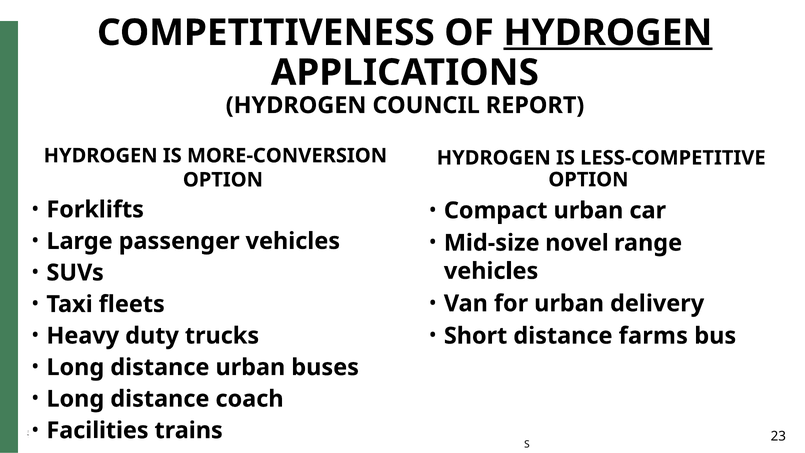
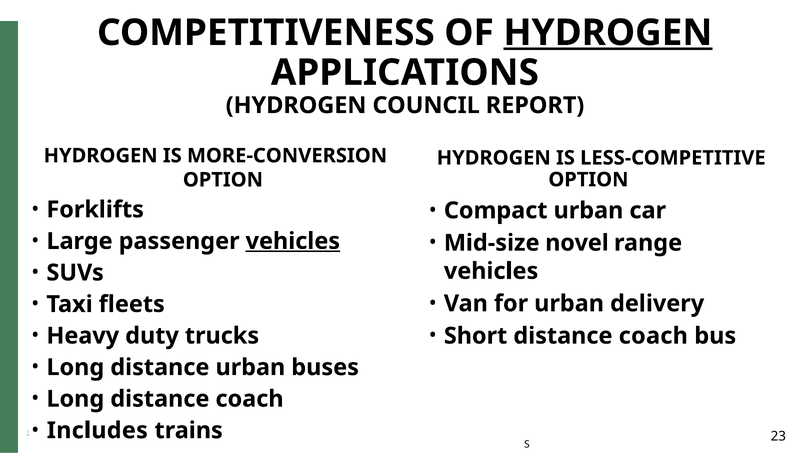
vehicles at (293, 241) underline: none -> present
Short distance farms: farms -> coach
Facilities: Facilities -> Includes
